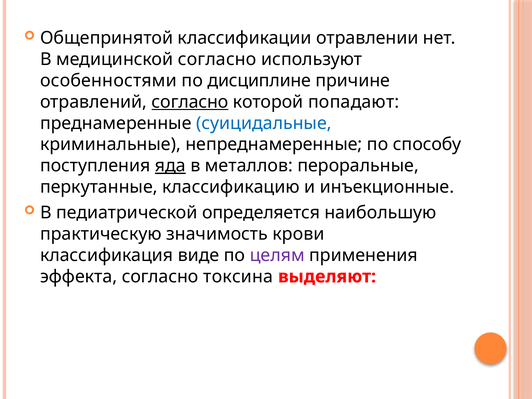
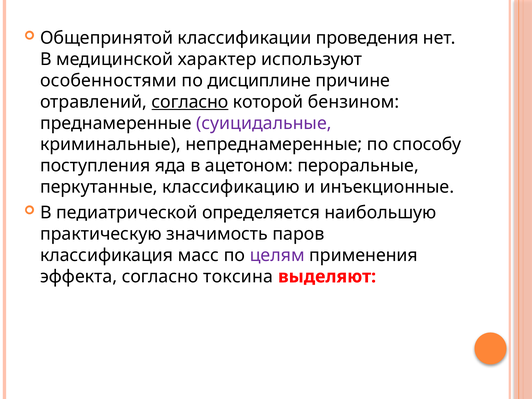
отравлении: отравлении -> проведения
медицинской согласно: согласно -> характер
попадают: попадают -> бензином
суицидальные colour: blue -> purple
яда underline: present -> none
металлов: металлов -> ацетоном
крови: крови -> паров
виде: виде -> масс
